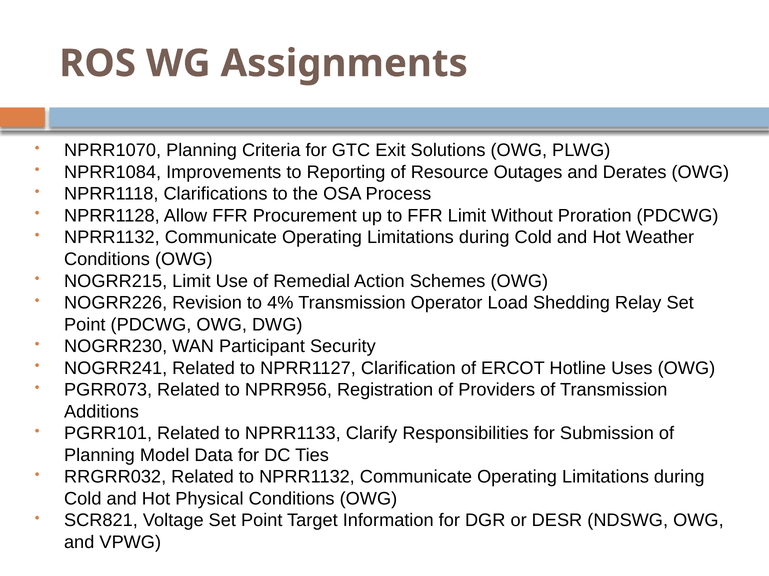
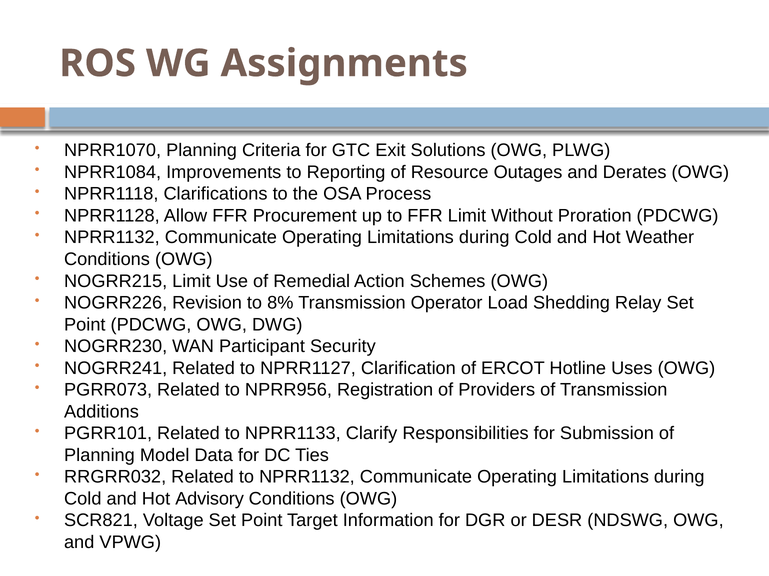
4%: 4% -> 8%
Physical: Physical -> Advisory
